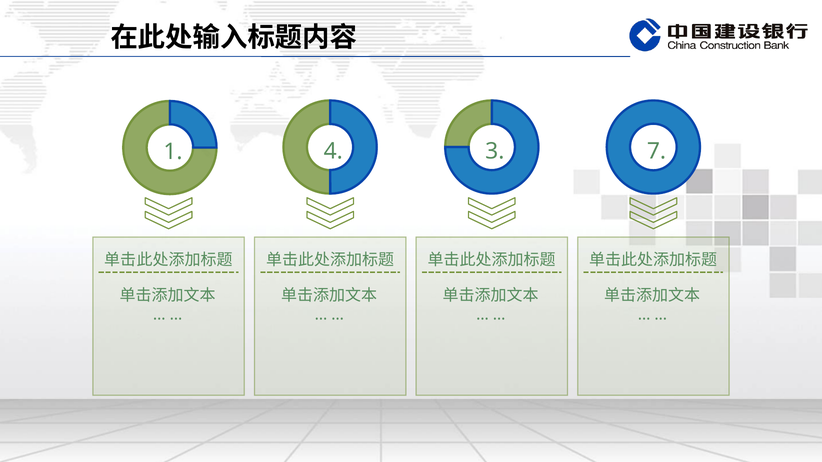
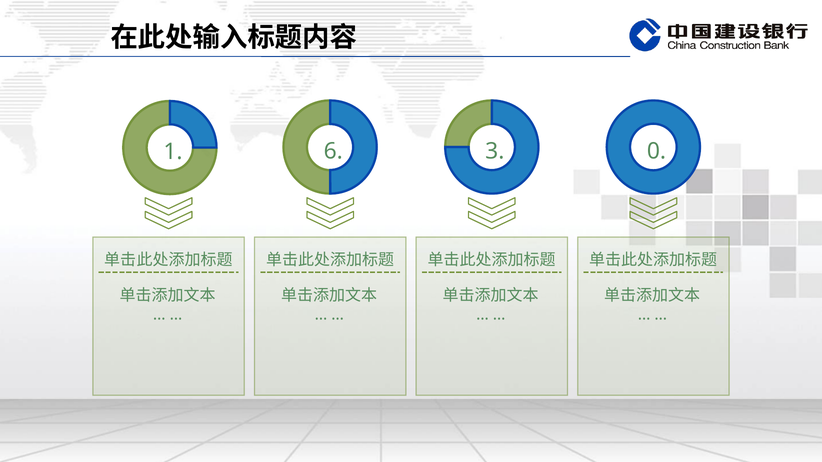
4: 4 -> 6
7: 7 -> 0
